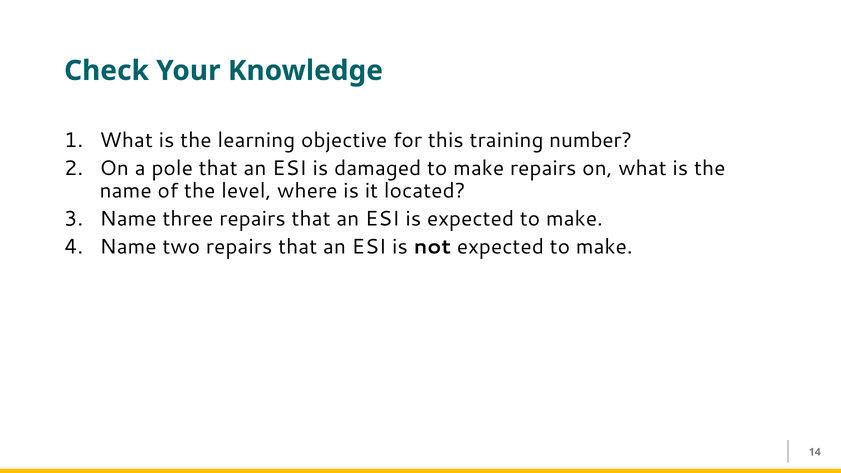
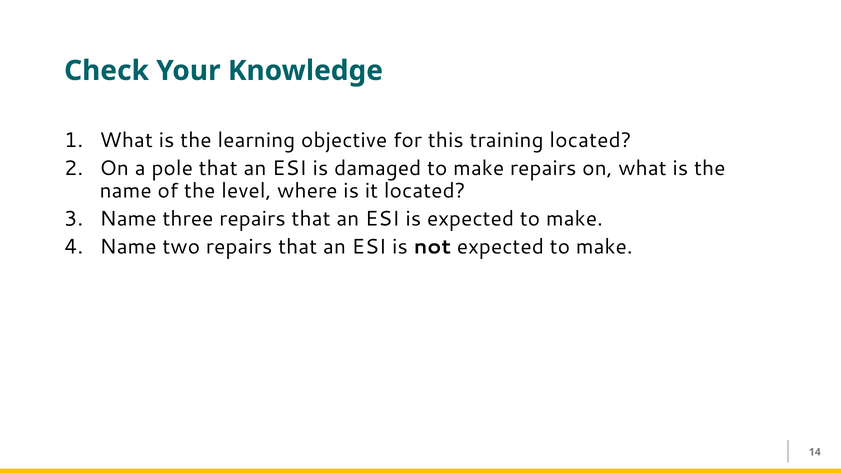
training number: number -> located
